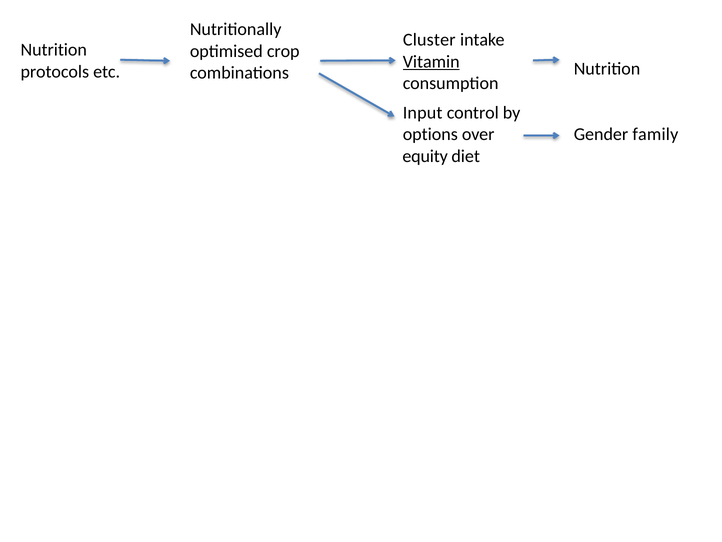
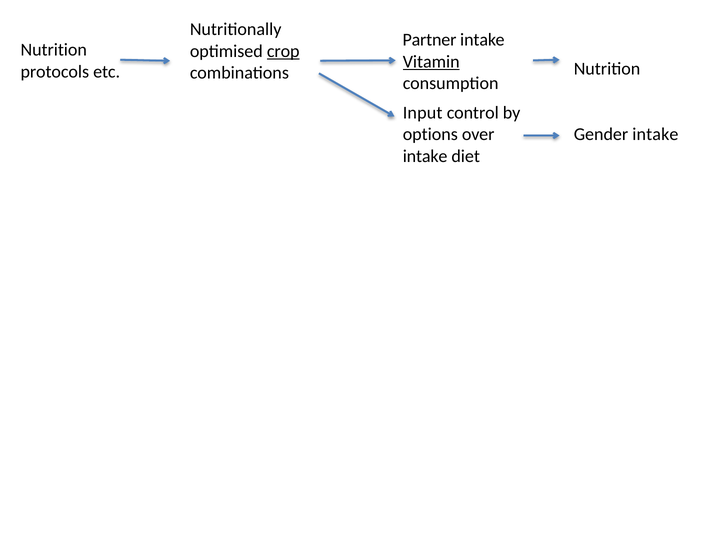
Cluster: Cluster -> Partner
crop underline: none -> present
Gender family: family -> intake
equity at (425, 156): equity -> intake
